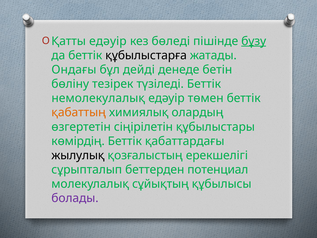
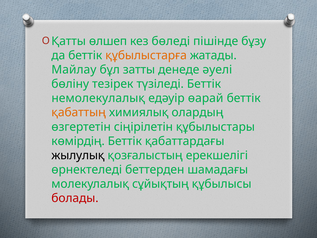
едәуір at (108, 41): едәуір -> өлшеп
бұзу underline: present -> none
құбылыстарға colour: black -> orange
Ондағы: Ондағы -> Майлау
дейді: дейді -> затты
бетін: бетін -> әуелі
төмен: төмен -> өарай
сұрыпталып: сұрыпталып -> өрнектеледі
потенциал: потенциал -> шамадағы
болады colour: purple -> red
